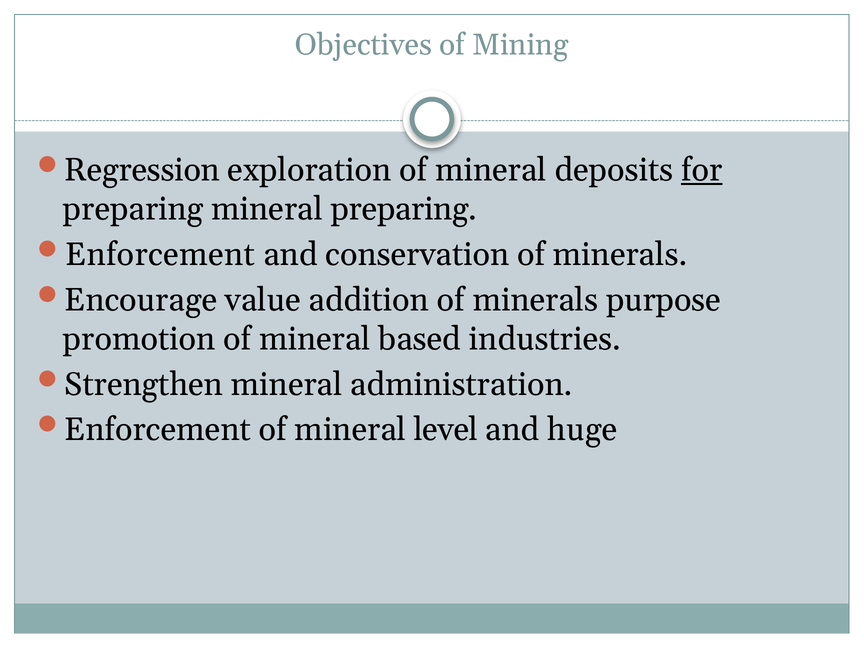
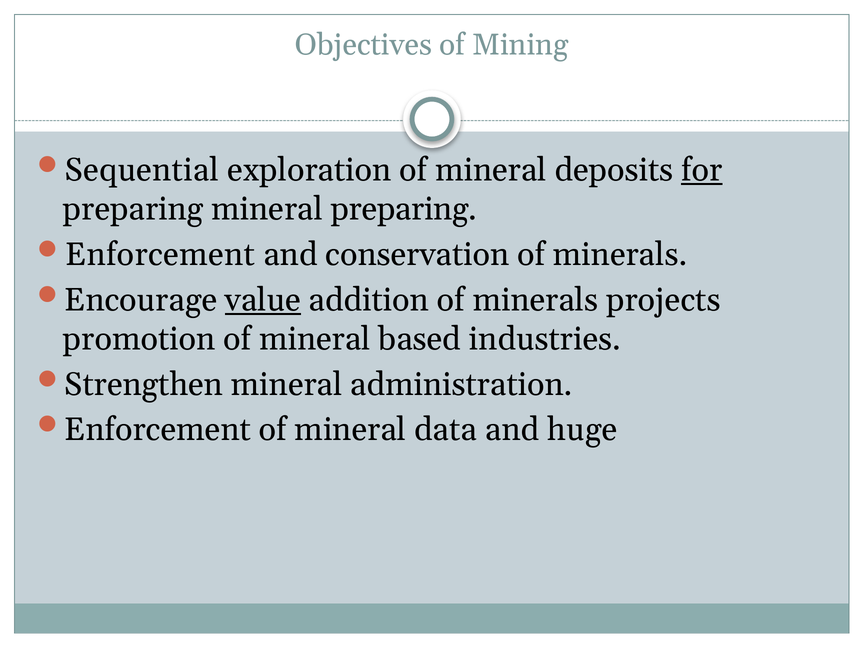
Regression: Regression -> Sequential
value underline: none -> present
purpose: purpose -> projects
level: level -> data
